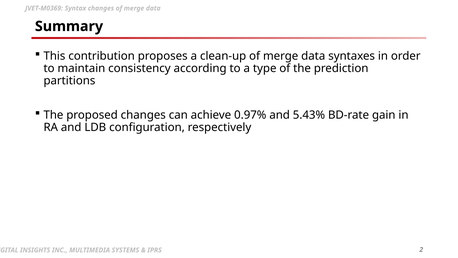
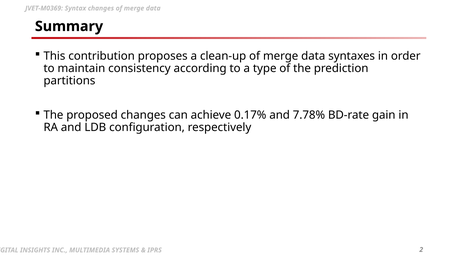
0.97%: 0.97% -> 0.17%
5.43%: 5.43% -> 7.78%
